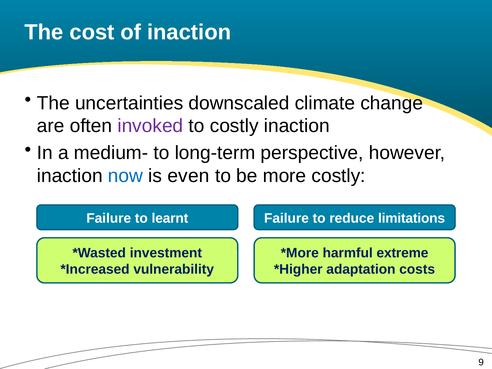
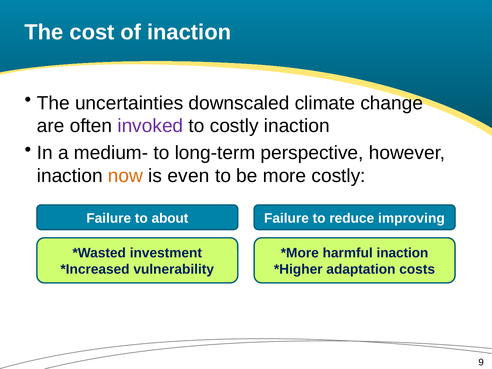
now colour: blue -> orange
learnt: learnt -> about
limitations: limitations -> improving
harmful extreme: extreme -> inaction
